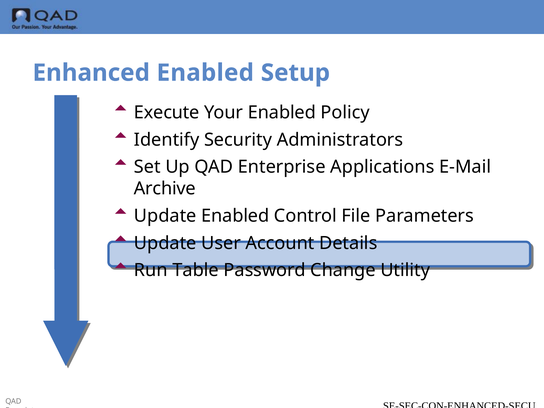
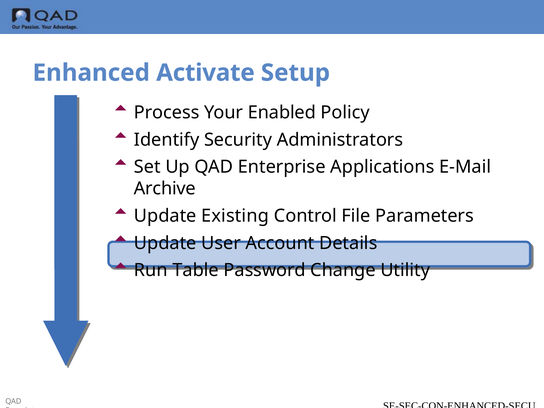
Enabled at (205, 73): Enabled -> Activate
Execute: Execute -> Process
Update Enabled: Enabled -> Existing
